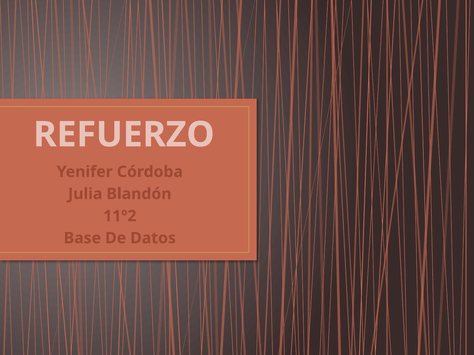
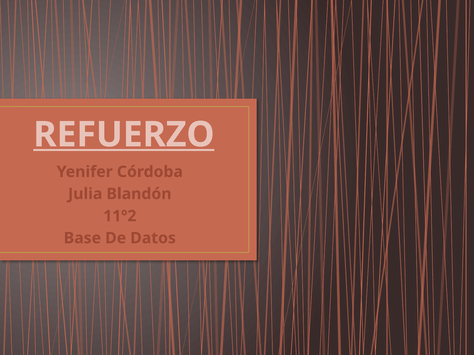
REFUERZO underline: none -> present
